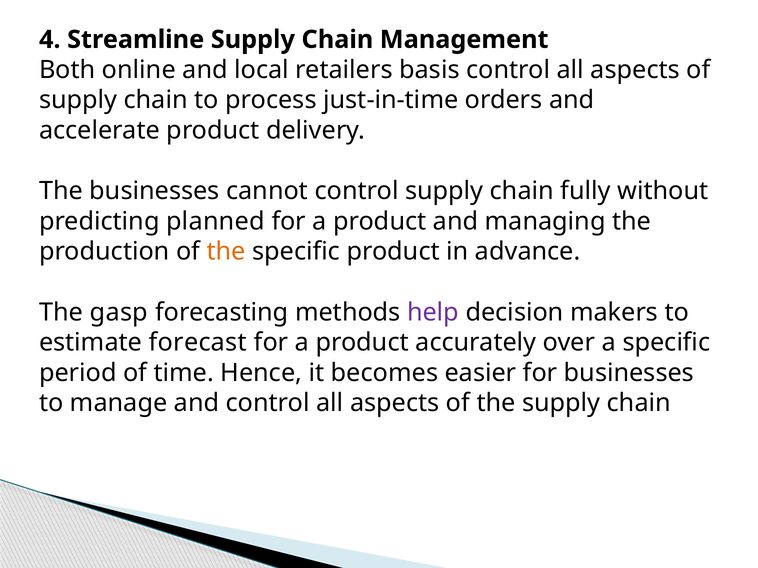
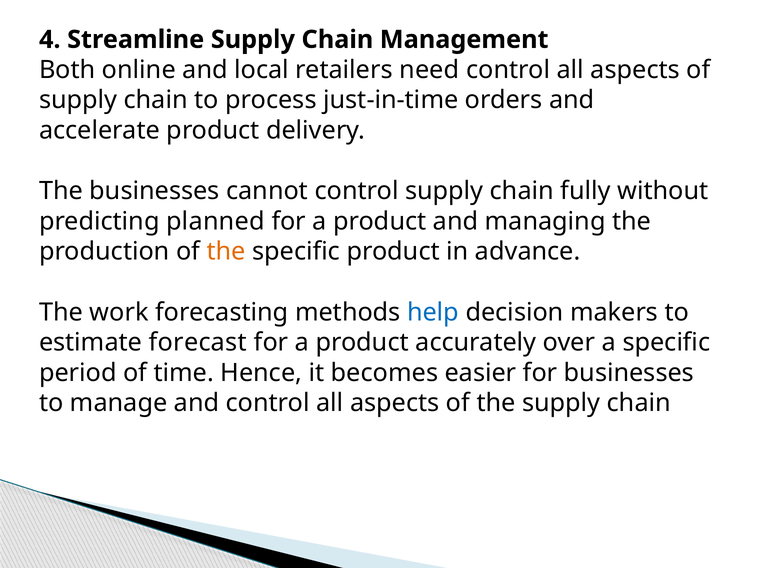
basis: basis -> need
gasp: gasp -> work
help colour: purple -> blue
